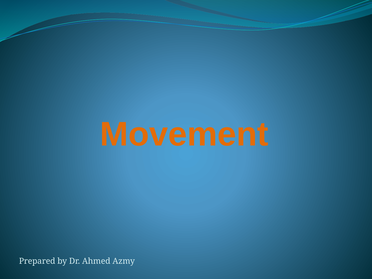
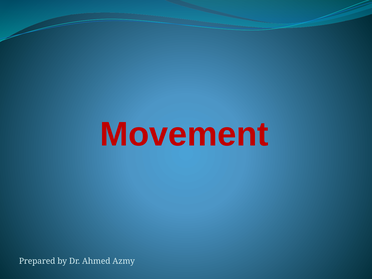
Movement colour: orange -> red
